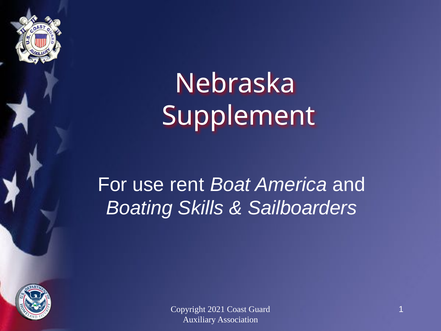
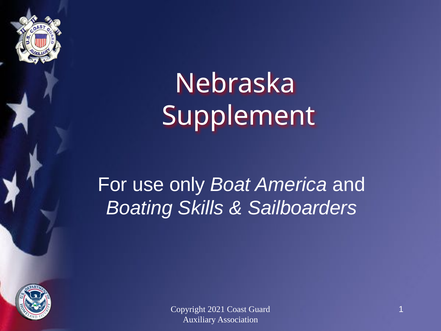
rent: rent -> only
